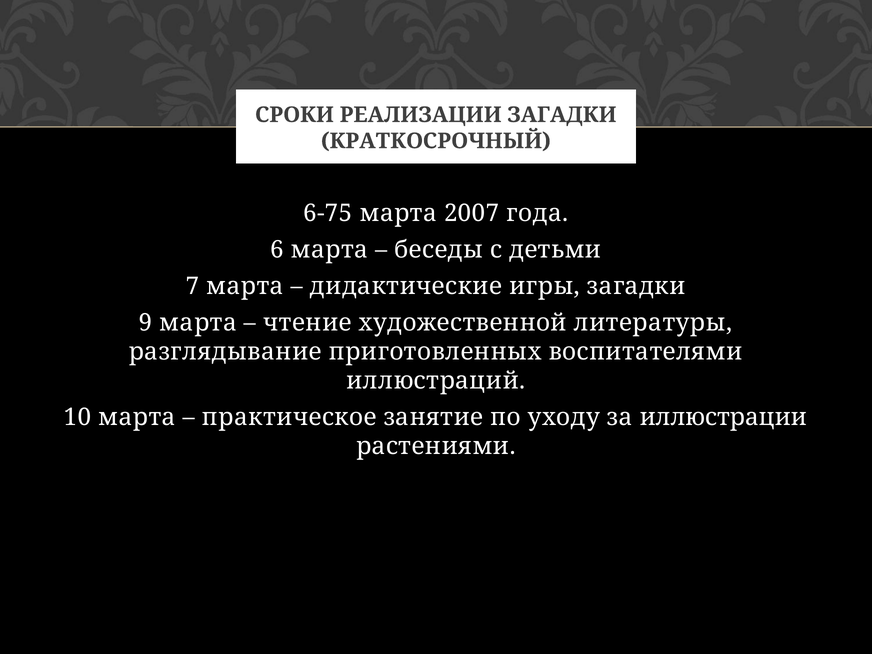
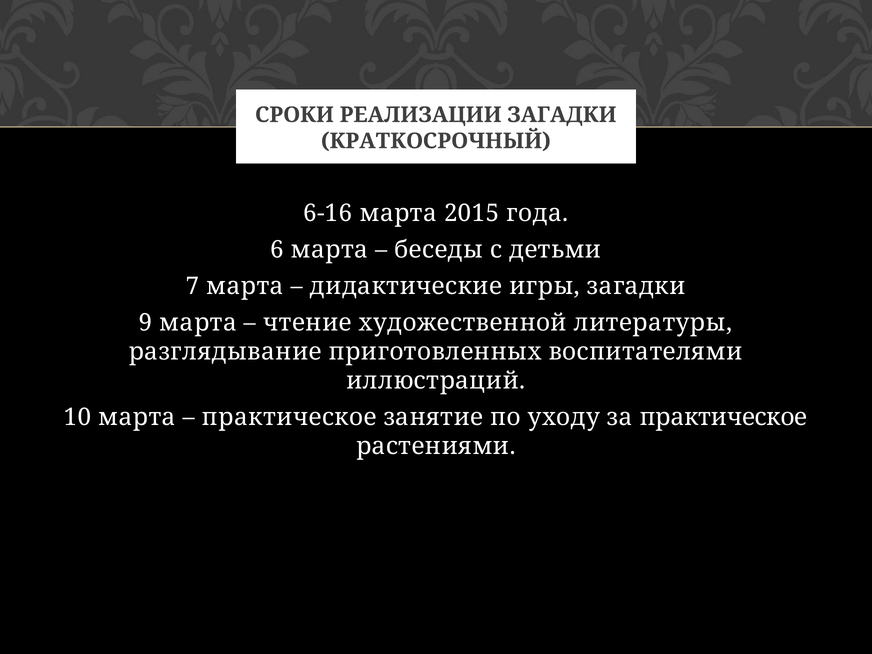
6-75: 6-75 -> 6-16
2007: 2007 -> 2015
за иллюстрации: иллюстрации -> практическое
